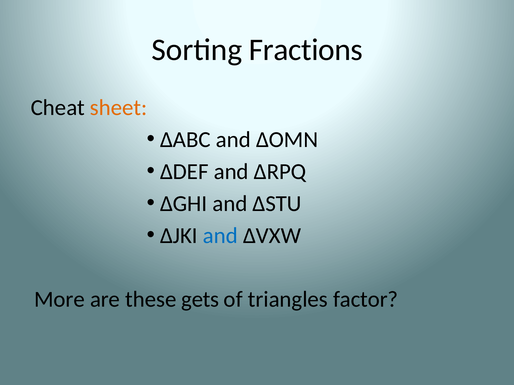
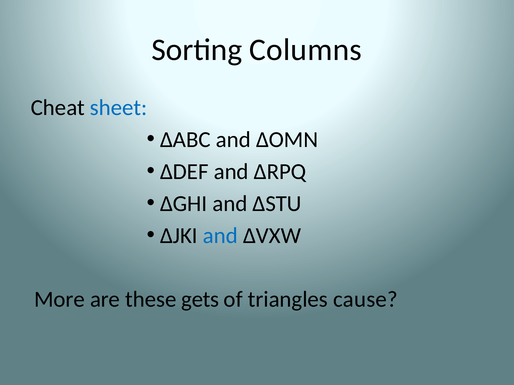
Fractions: Fractions -> Columns
sheet colour: orange -> blue
factor: factor -> cause
